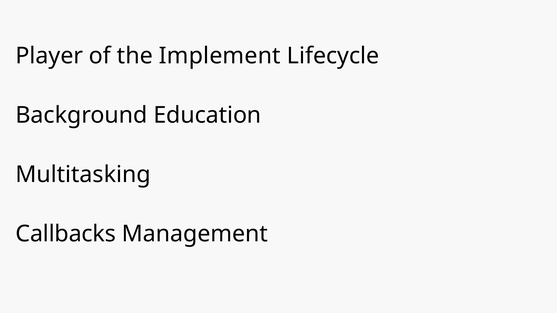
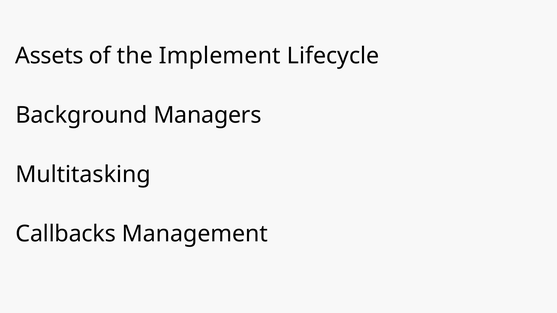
Player: Player -> Assets
Education: Education -> Managers
